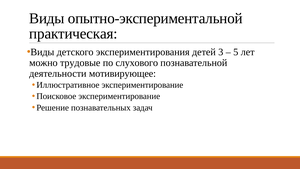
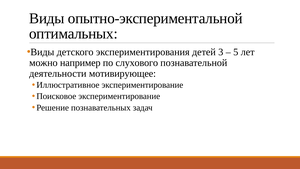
практическая: практическая -> оптимальных
трудовые: трудовые -> например
